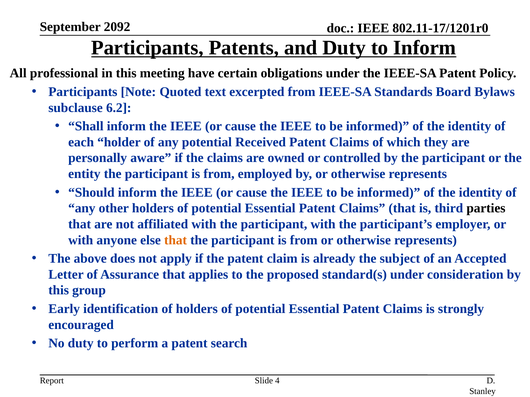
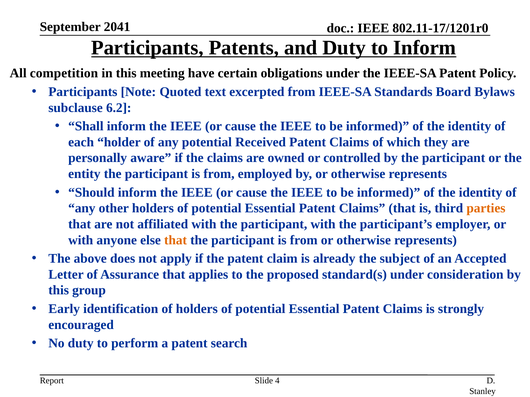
2092: 2092 -> 2041
professional: professional -> competition
parties colour: black -> orange
